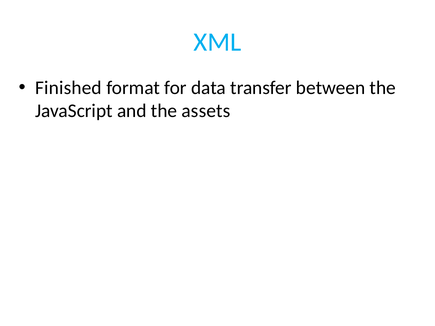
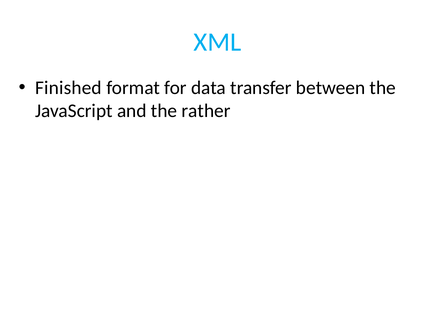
assets: assets -> rather
